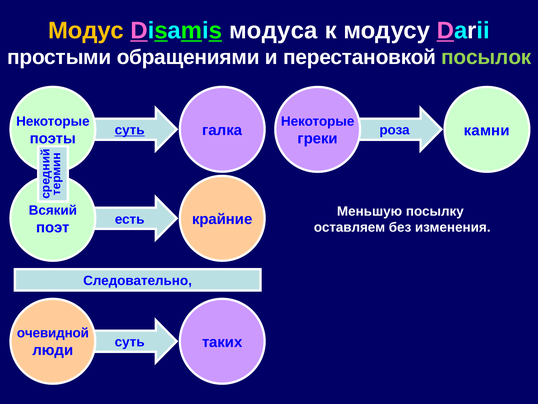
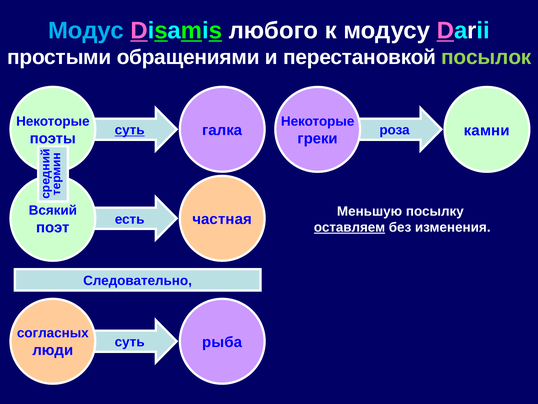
Модус colour: yellow -> light blue
модуса: модуса -> любого
крайние: крайние -> частная
оставляем underline: none -> present
очевидной: очевидной -> согласных
таких: таких -> рыба
